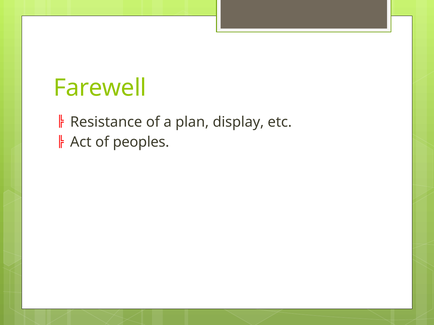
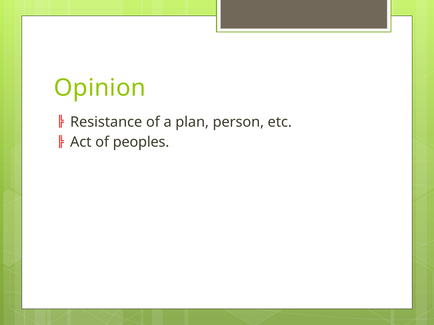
Farewell: Farewell -> Opinion
display: display -> person
